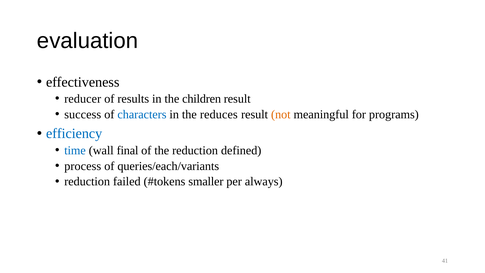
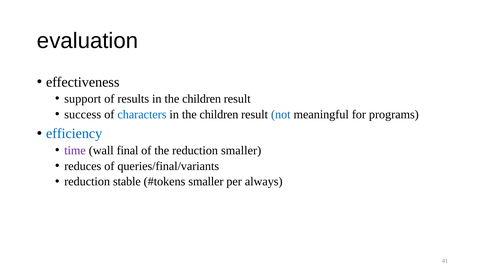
reducer: reducer -> support
reduces at (219, 114): reduces -> children
not colour: orange -> blue
time colour: blue -> purple
reduction defined: defined -> smaller
process: process -> reduces
queries/each/variants: queries/each/variants -> queries/final/variants
failed: failed -> stable
